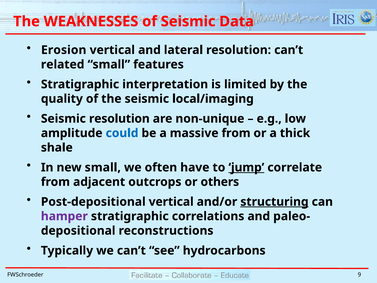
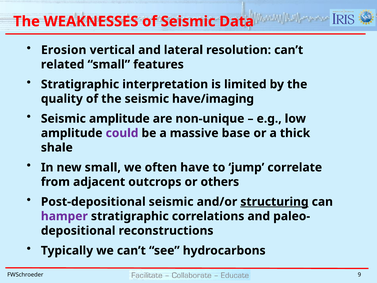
local/imaging: local/imaging -> have/imaging
Seismic resolution: resolution -> amplitude
could colour: blue -> purple
massive from: from -> base
jump underline: present -> none
Post-depositional vertical: vertical -> seismic
